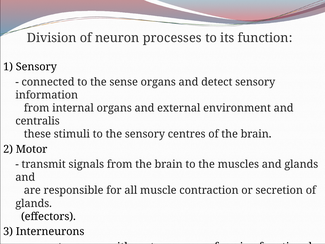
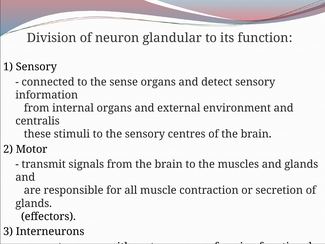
processes: processes -> glandular
